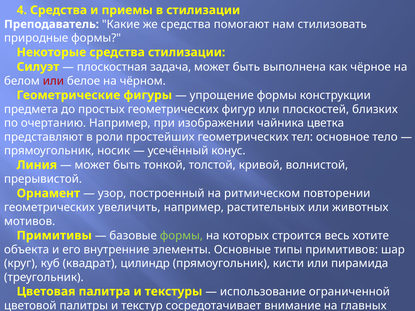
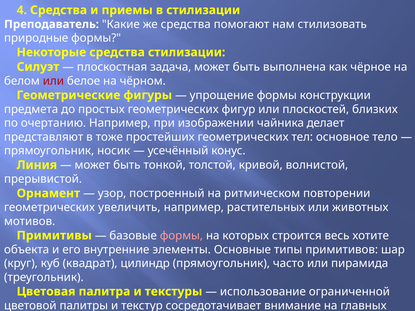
цветка: цветка -> делает
роли: роли -> тоже
формы at (181, 236) colour: light green -> pink
кисти: кисти -> часто
